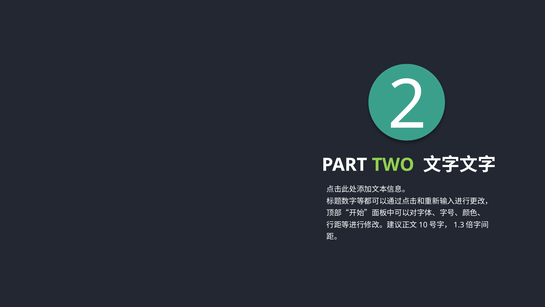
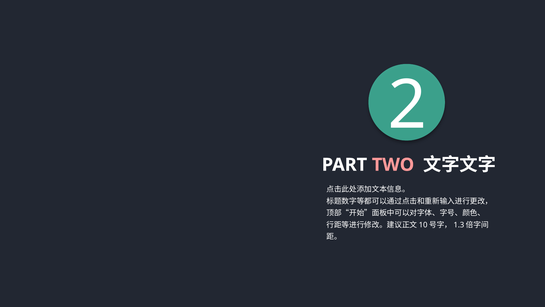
TWO colour: light green -> pink
